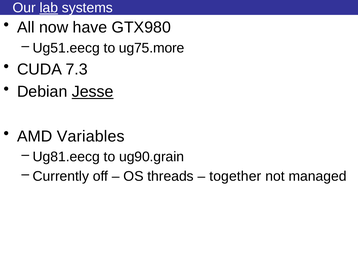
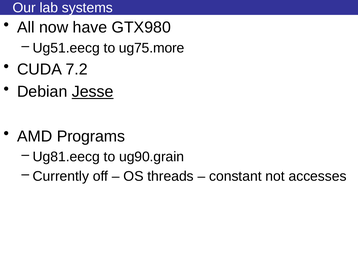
lab underline: present -> none
7.3: 7.3 -> 7.2
Variables: Variables -> Programs
together: together -> constant
managed: managed -> accesses
